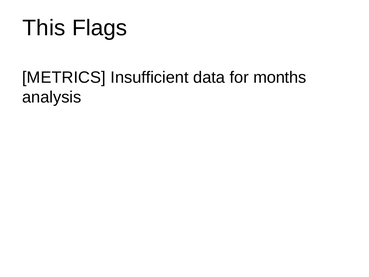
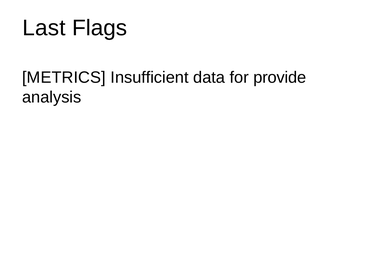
This: This -> Last
months: months -> provide
